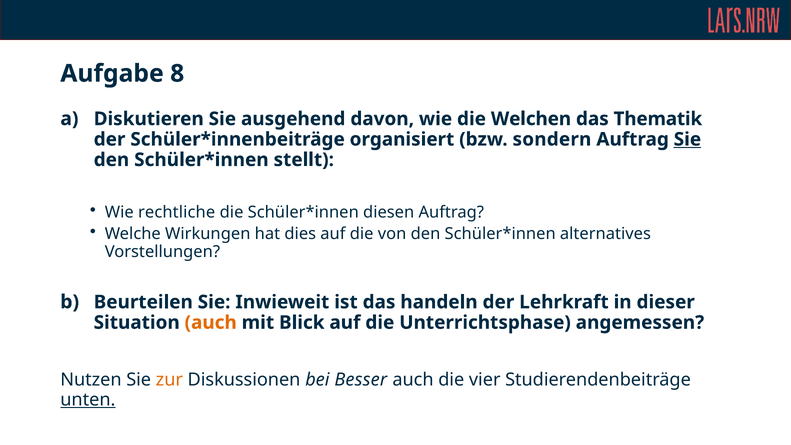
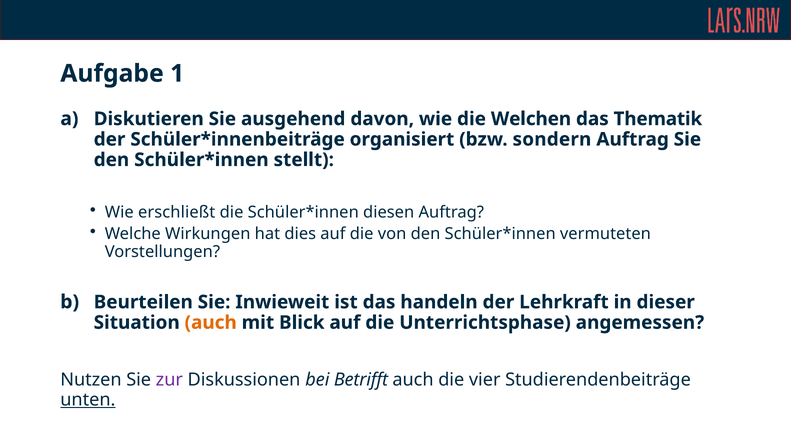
8: 8 -> 1
Sie at (687, 139) underline: present -> none
rechtliche: rechtliche -> erschließt
alternatives: alternatives -> vermuteten
zur colour: orange -> purple
Besser: Besser -> Betrifft
